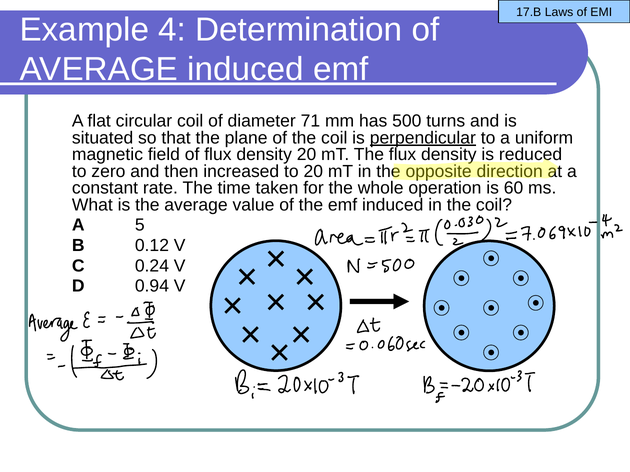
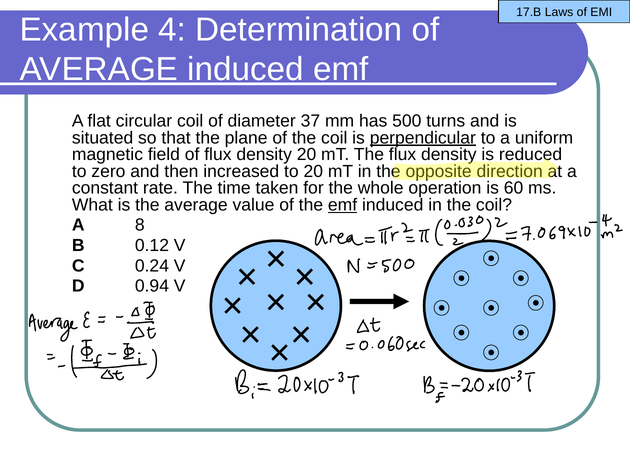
71: 71 -> 37
emf at (343, 205) underline: none -> present
5: 5 -> 8
